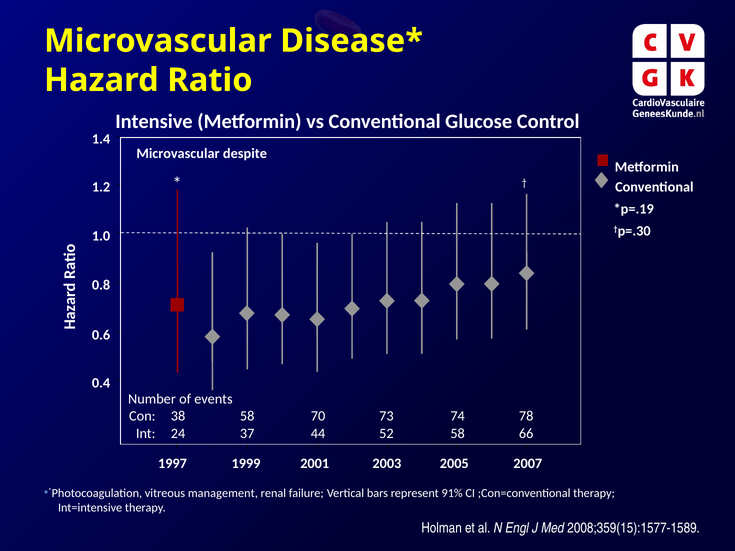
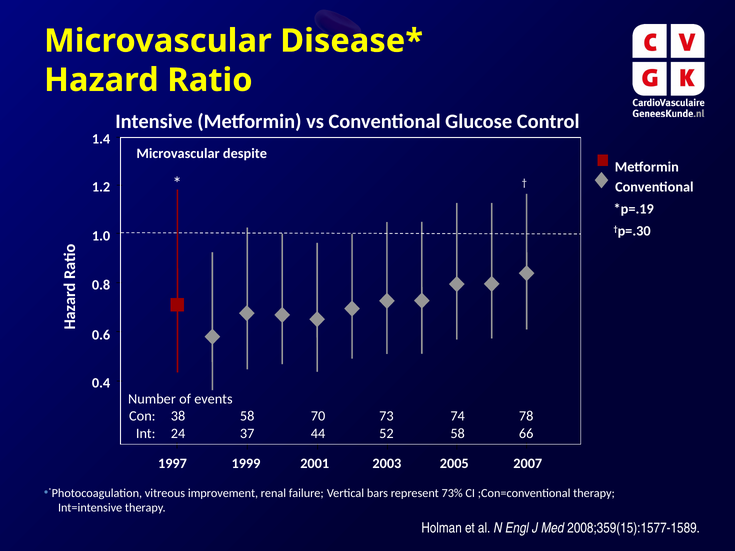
management: management -> improvement
91%: 91% -> 73%
